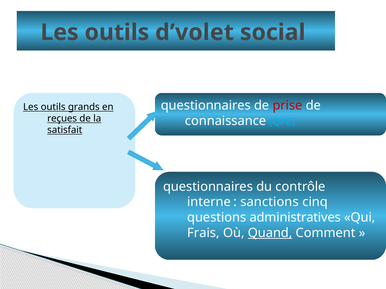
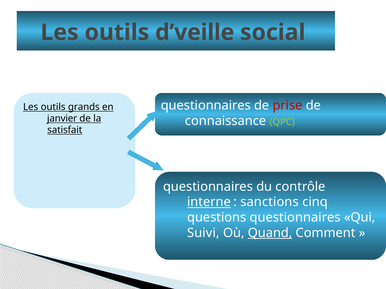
d’volet: d’volet -> d’veille
reçues: reçues -> janvier
QPC colour: light blue -> light green
interne underline: none -> present
questions administratives: administratives -> questionnaires
Frais: Frais -> Suivi
